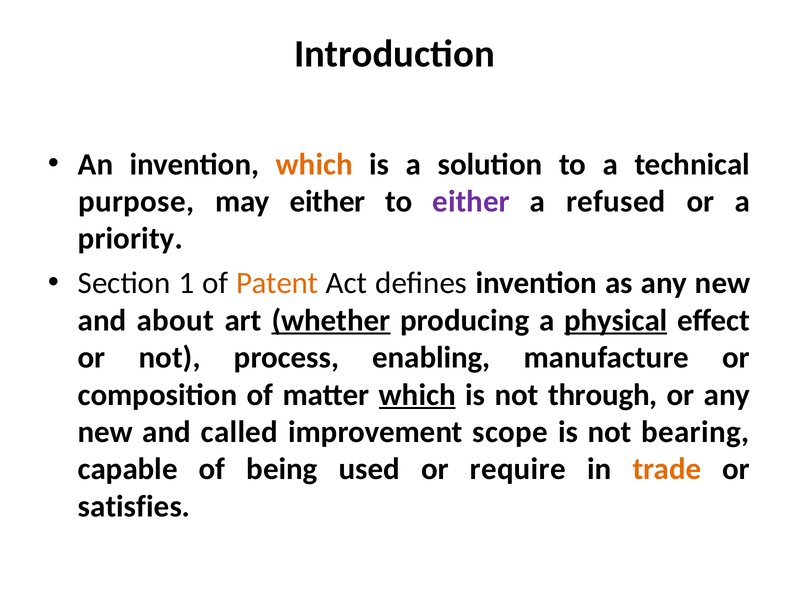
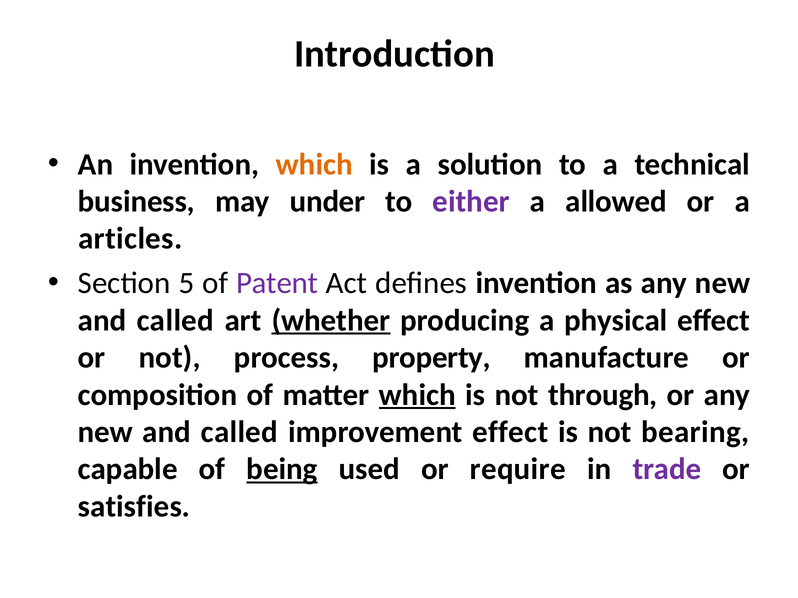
purpose: purpose -> business
may either: either -> under
refused: refused -> allowed
priority: priority -> articles
1: 1 -> 5
Patent colour: orange -> purple
about at (175, 321): about -> called
physical underline: present -> none
enabling: enabling -> property
improvement scope: scope -> effect
being underline: none -> present
trade colour: orange -> purple
